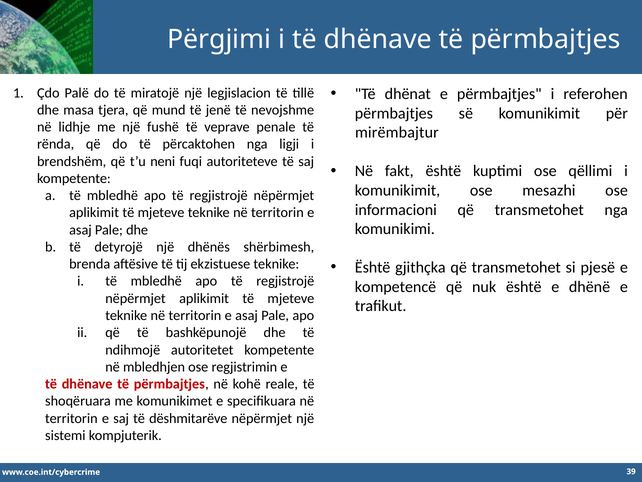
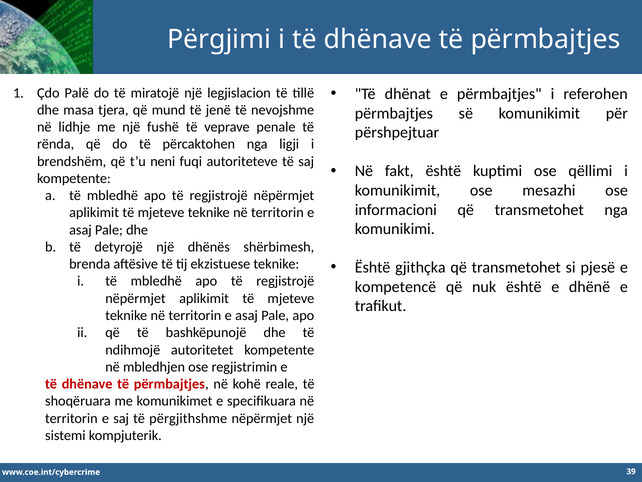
mirëmbajtur: mirëmbajtur -> përshpejtuar
dëshmitarëve: dëshmitarëve -> përgjithshme
